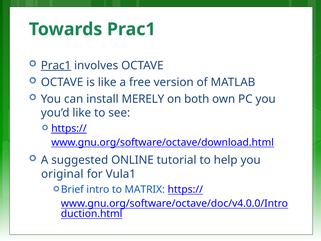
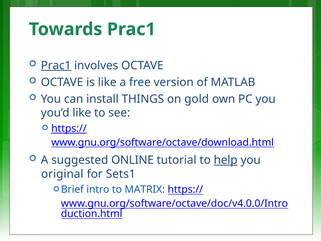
MERELY: MERELY -> THINGS
both: both -> gold
help underline: none -> present
Vula1: Vula1 -> Sets1
